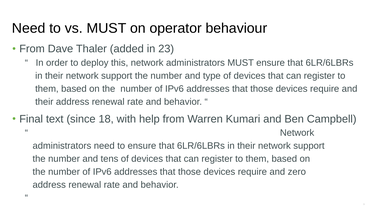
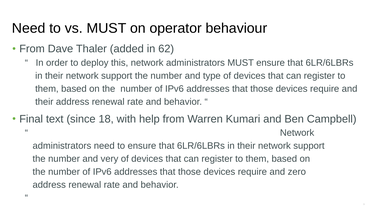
23: 23 -> 62
tens: tens -> very
